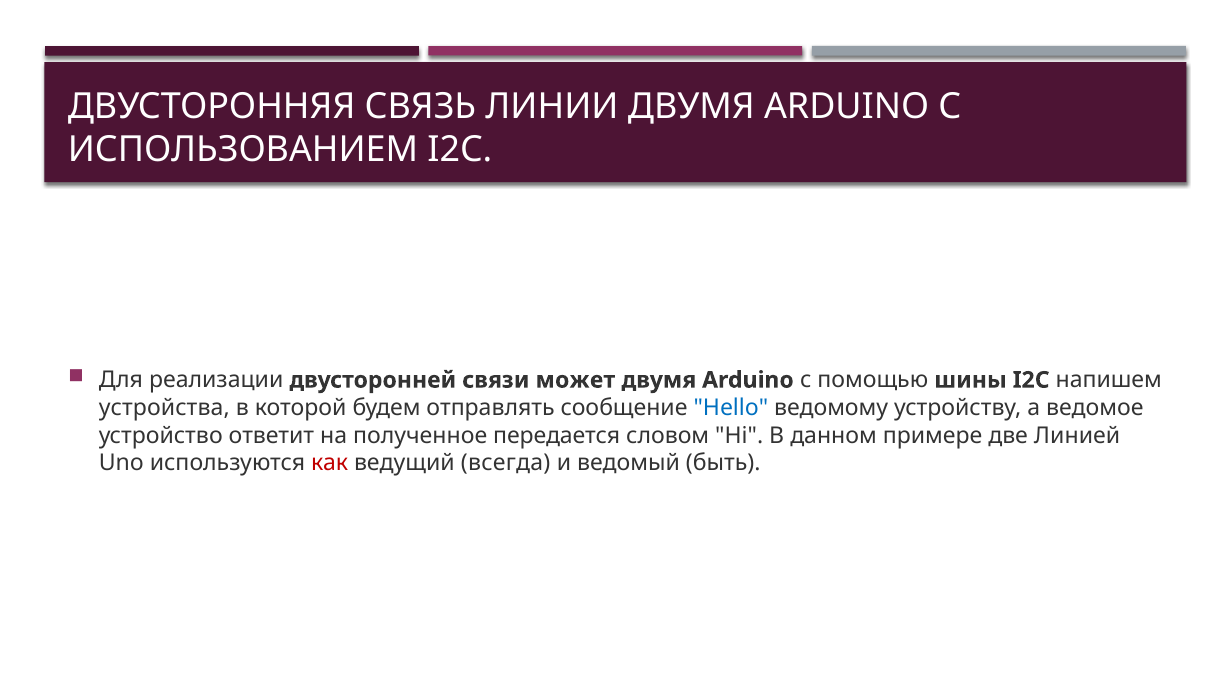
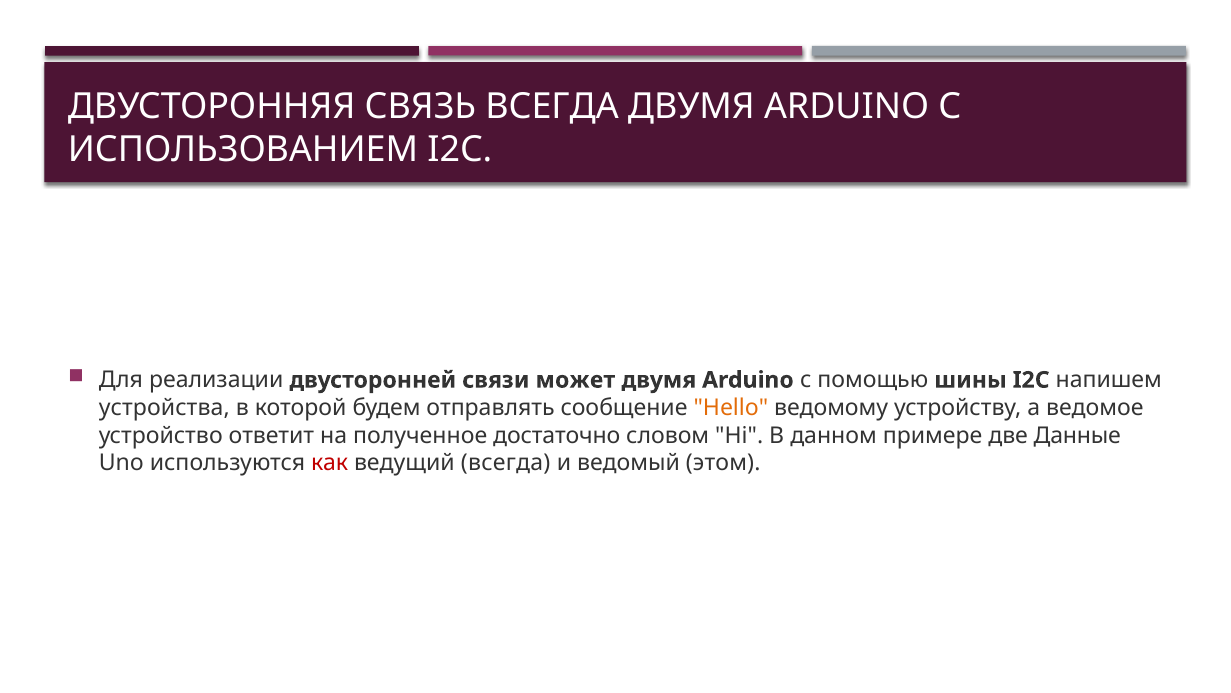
СВЯЗЬ ЛИНИИ: ЛИНИИ -> ВСЕГДА
Hello colour: blue -> orange
передается: передается -> достаточно
Линией: Линией -> Данные
быть: быть -> этом
